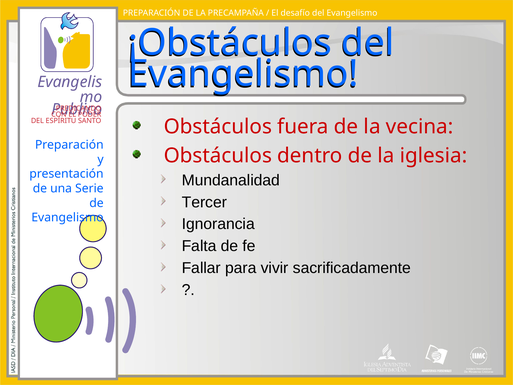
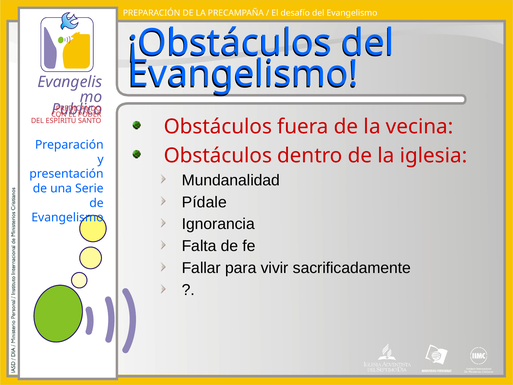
Tercer: Tercer -> Pídale
